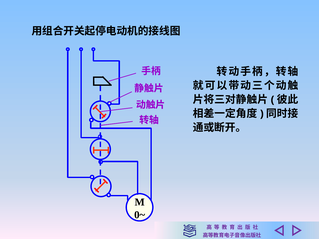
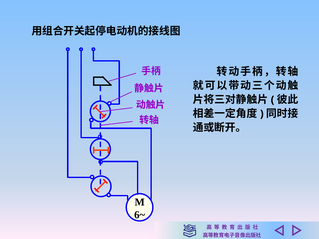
0~: 0~ -> 6~
